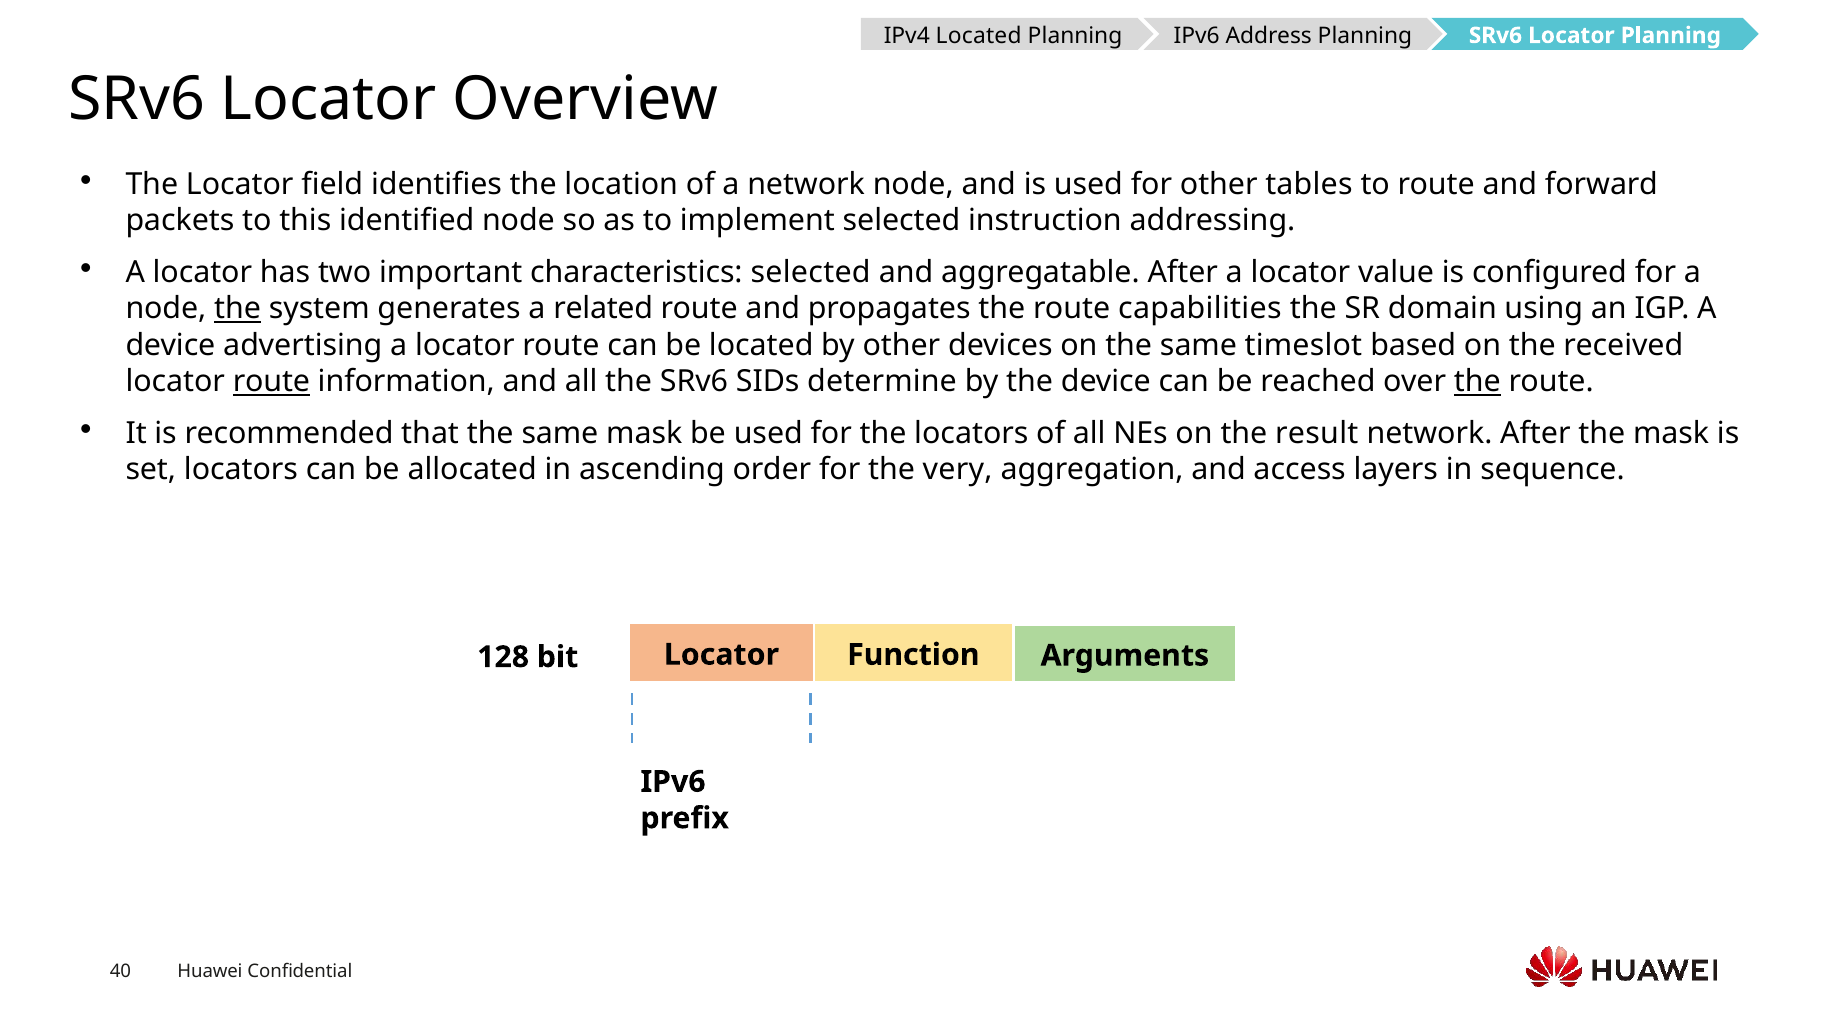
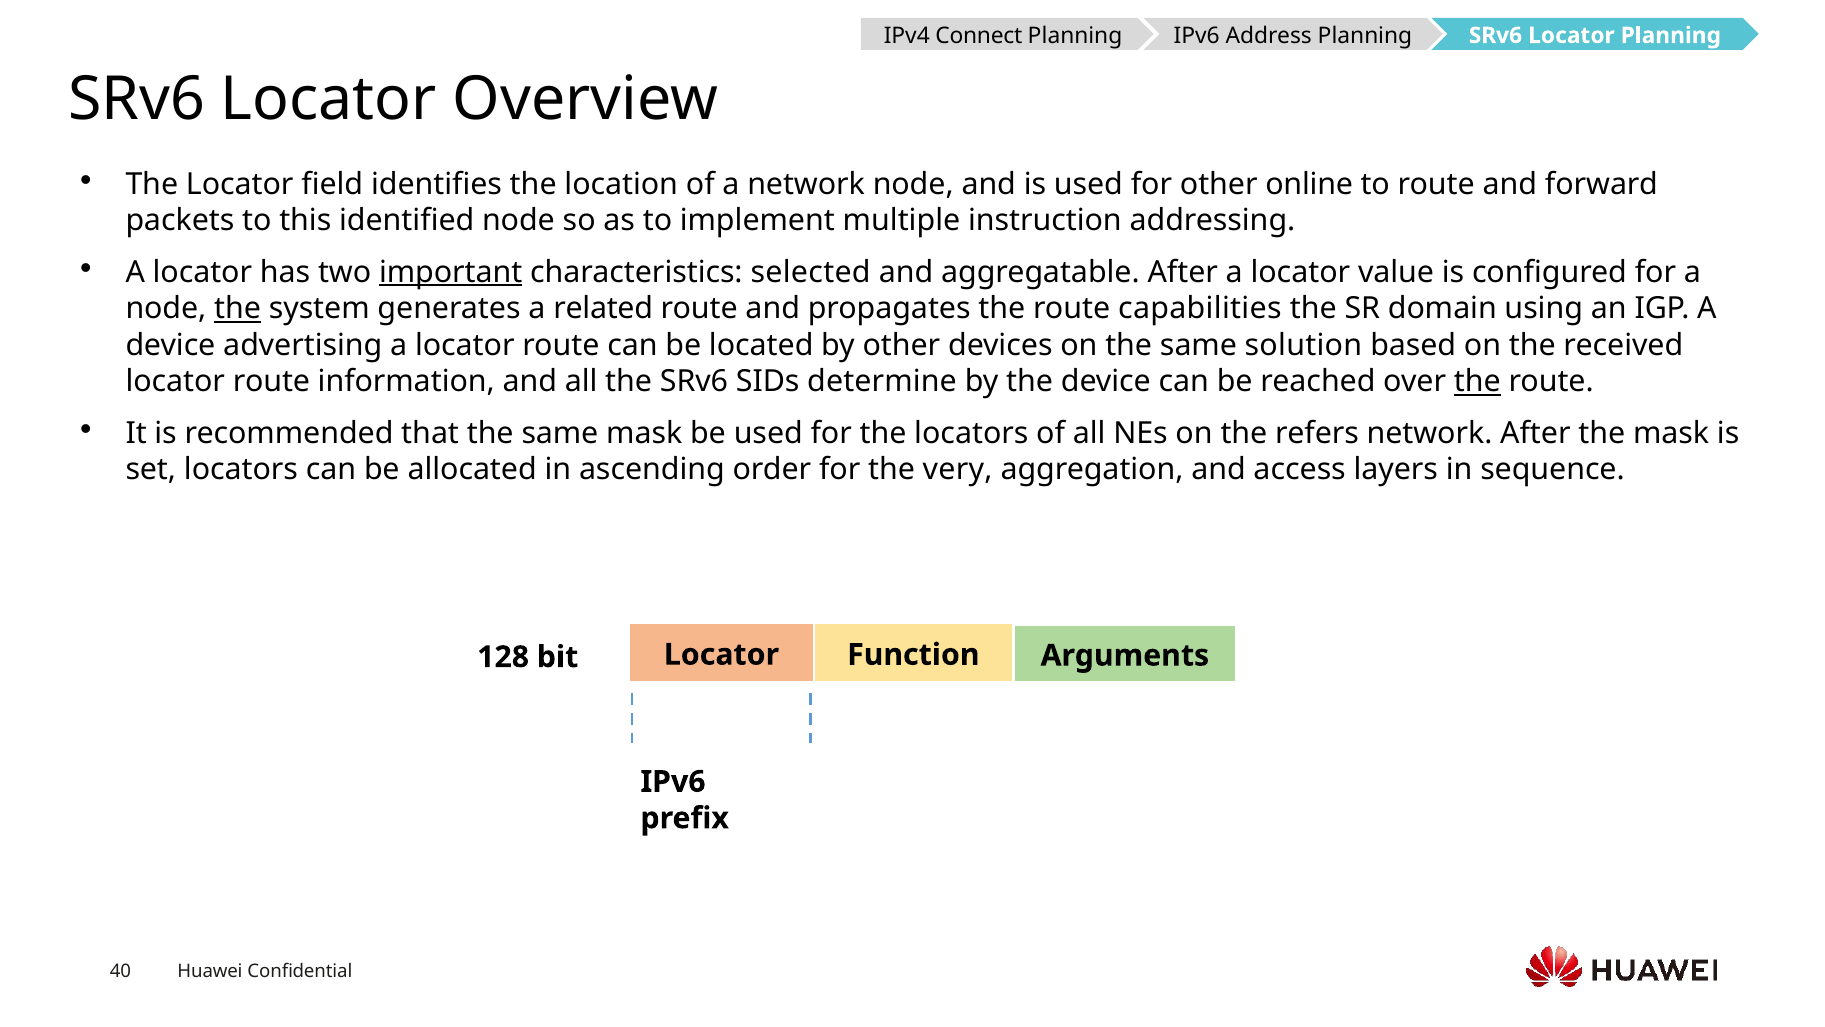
IPv4 Located: Located -> Connect
tables: tables -> online
implement selected: selected -> multiple
important underline: none -> present
timeslot: timeslot -> solution
route at (271, 381) underline: present -> none
result: result -> refers
